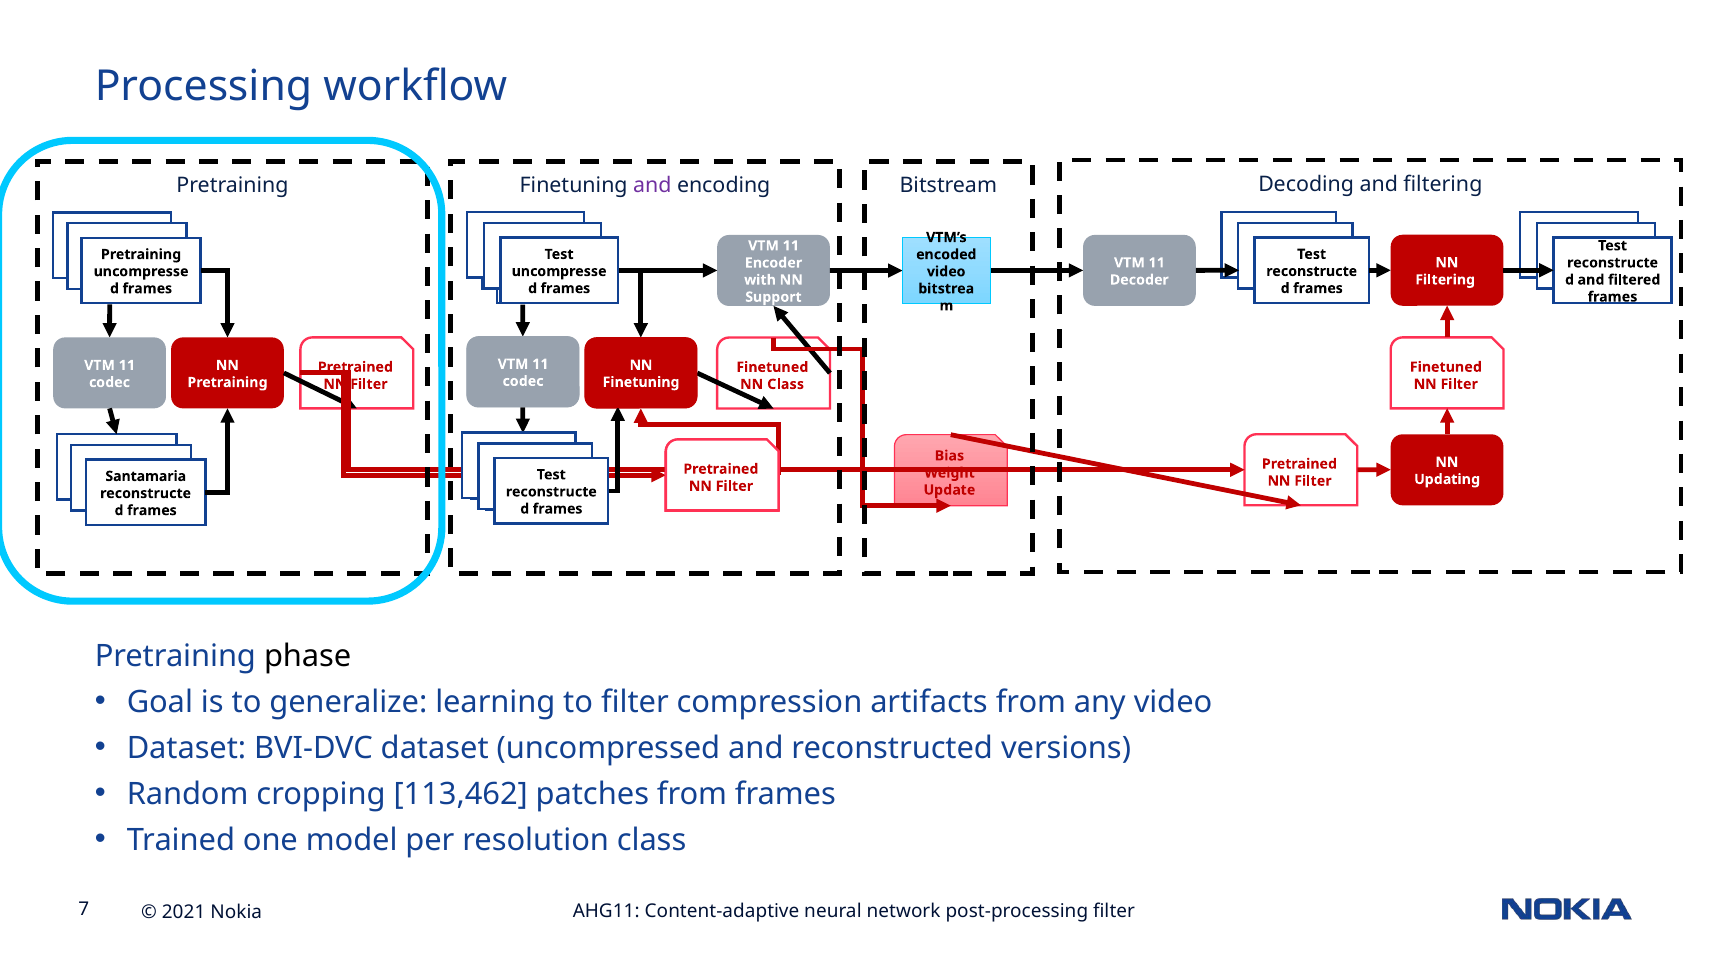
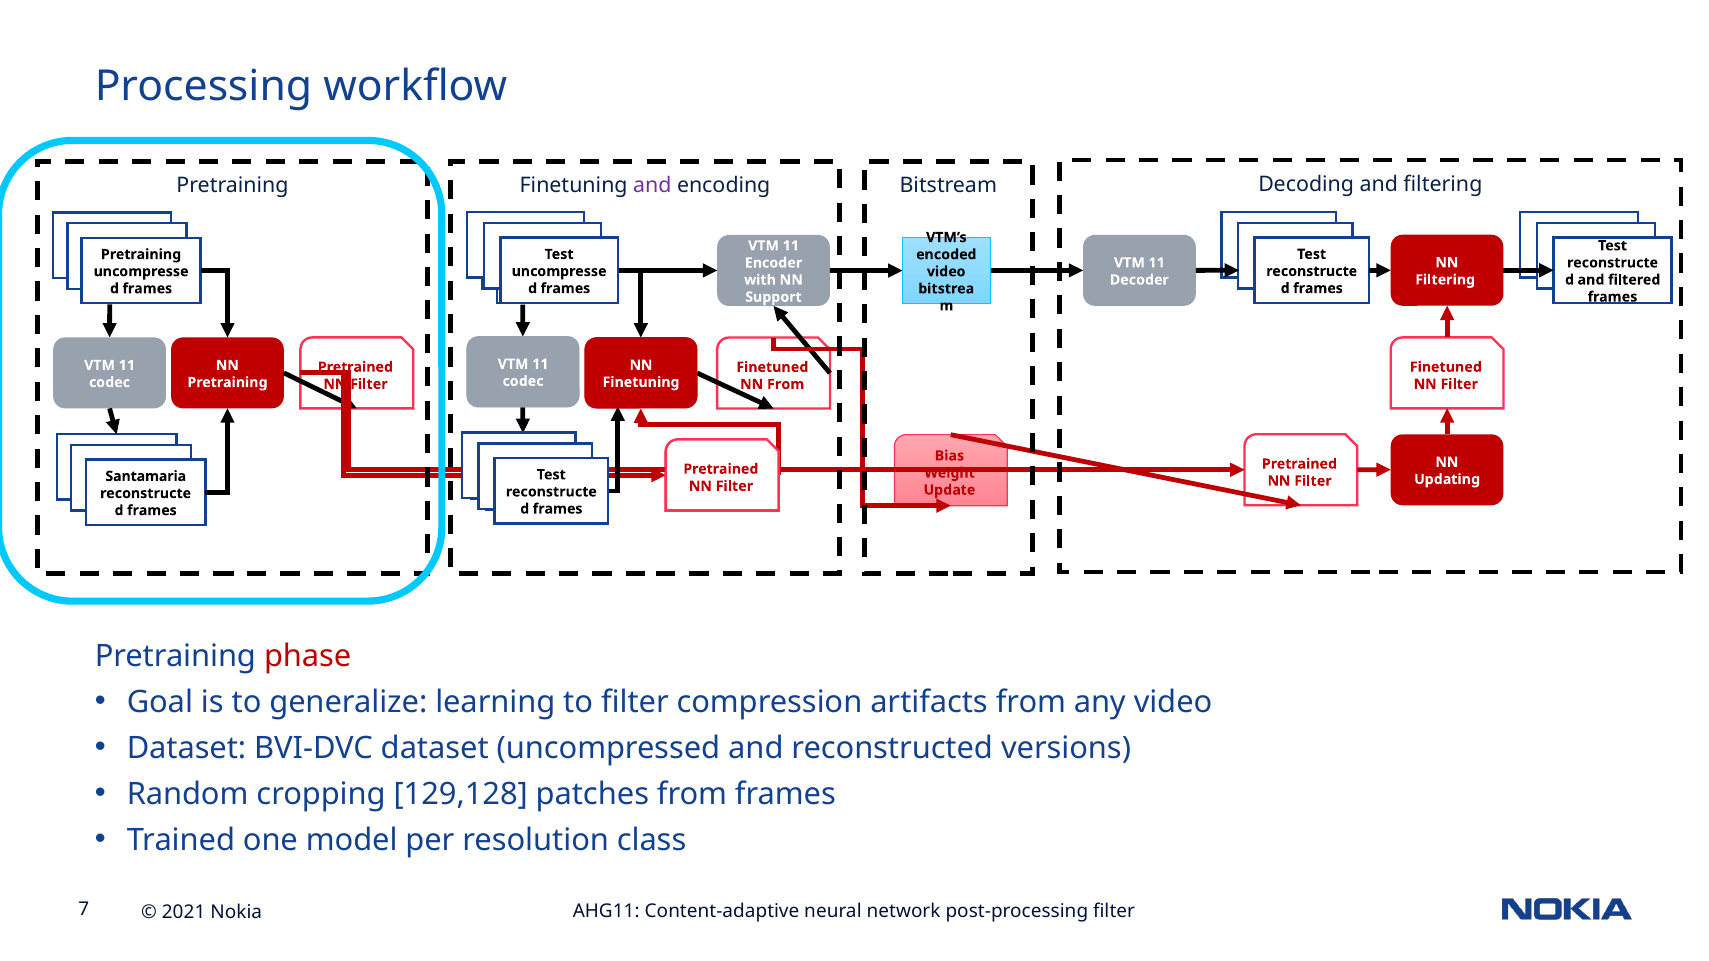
NN Class: Class -> From
phase colour: black -> red
113,462: 113,462 -> 129,128
